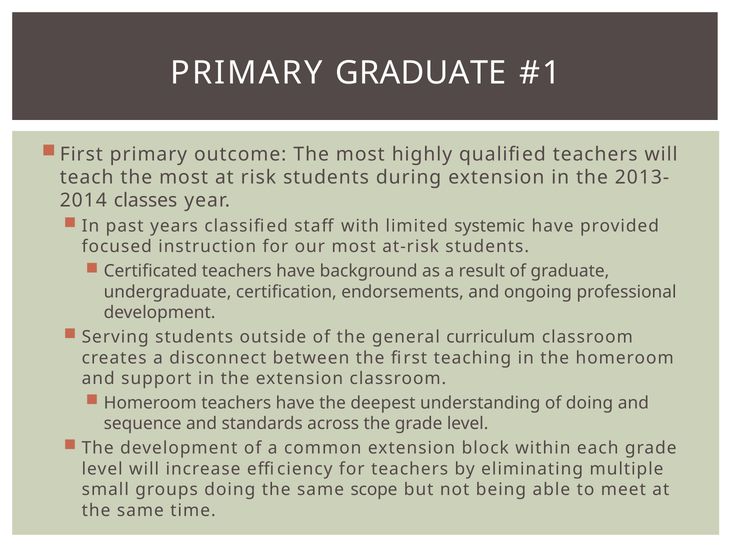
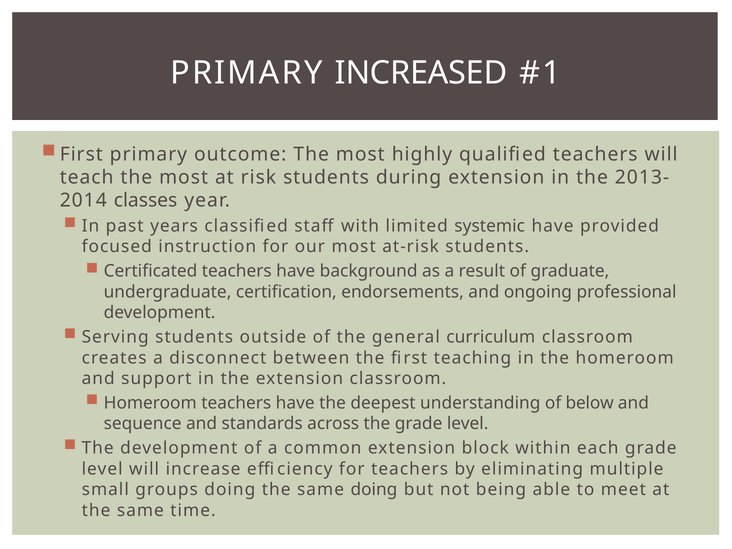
PRIMARY GRADUATE: GRADUATE -> INCREASED
of doing: doing -> below
same scope: scope -> doing
